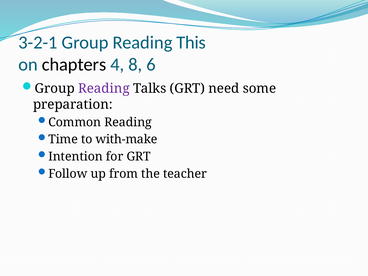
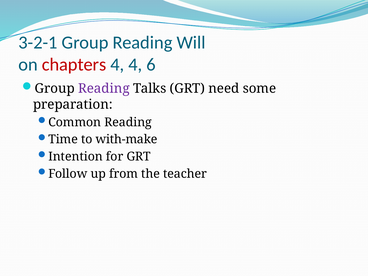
This: This -> Will
chapters colour: black -> red
4 8: 8 -> 4
